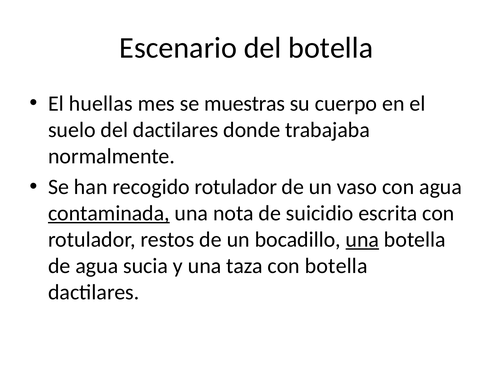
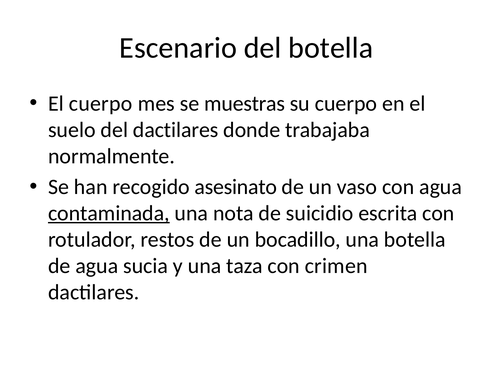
El huellas: huellas -> cuerpo
recogido rotulador: rotulador -> asesinato
una at (362, 239) underline: present -> none
con botella: botella -> crimen
